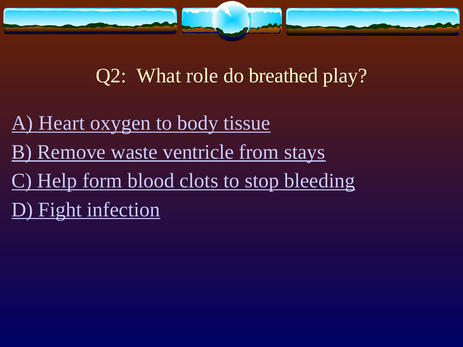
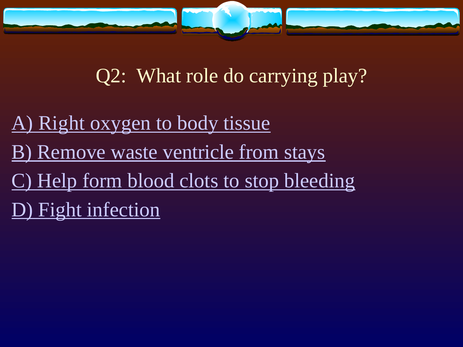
breathed: breathed -> carrying
Heart: Heart -> Right
